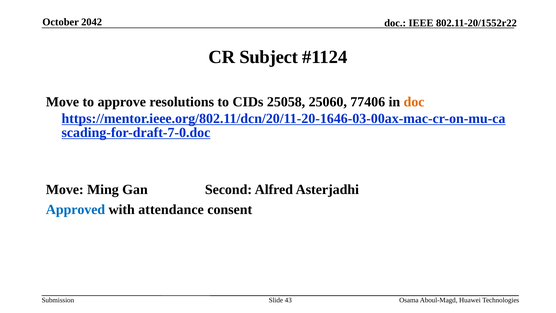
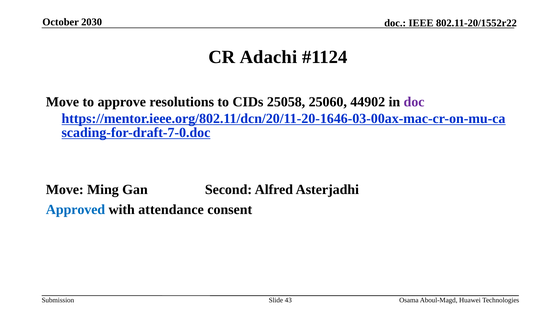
2042: 2042 -> 2030
Subject: Subject -> Adachi
77406: 77406 -> 44902
doc at (414, 102) colour: orange -> purple
